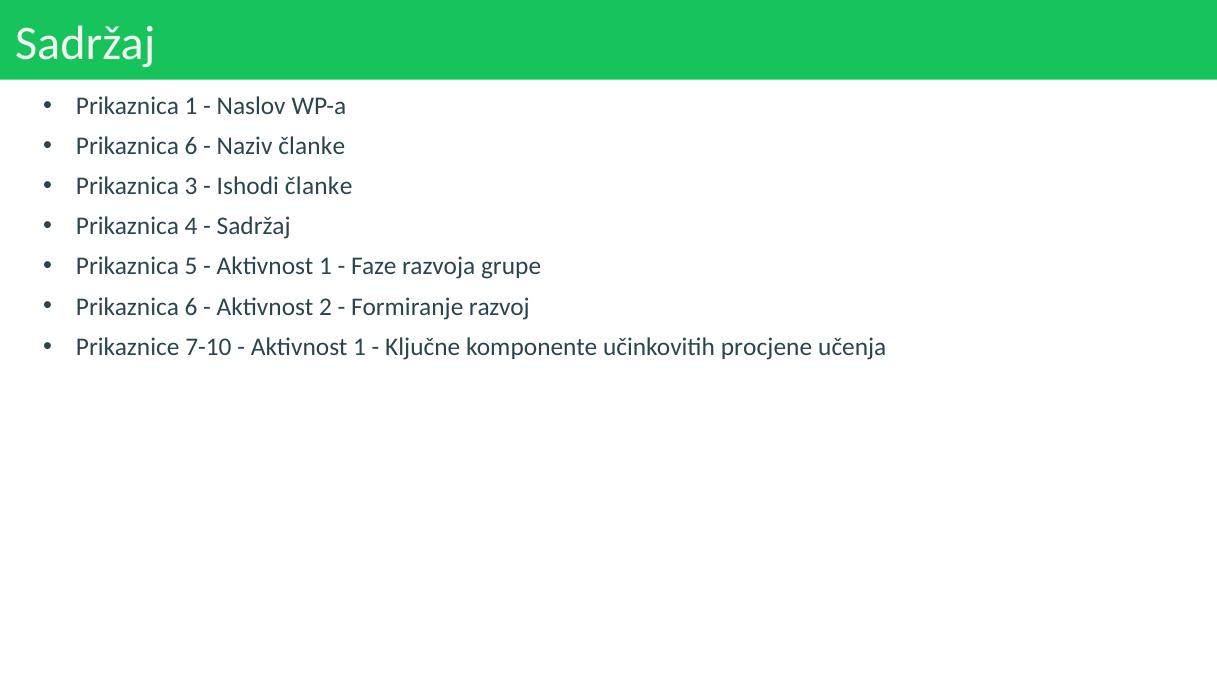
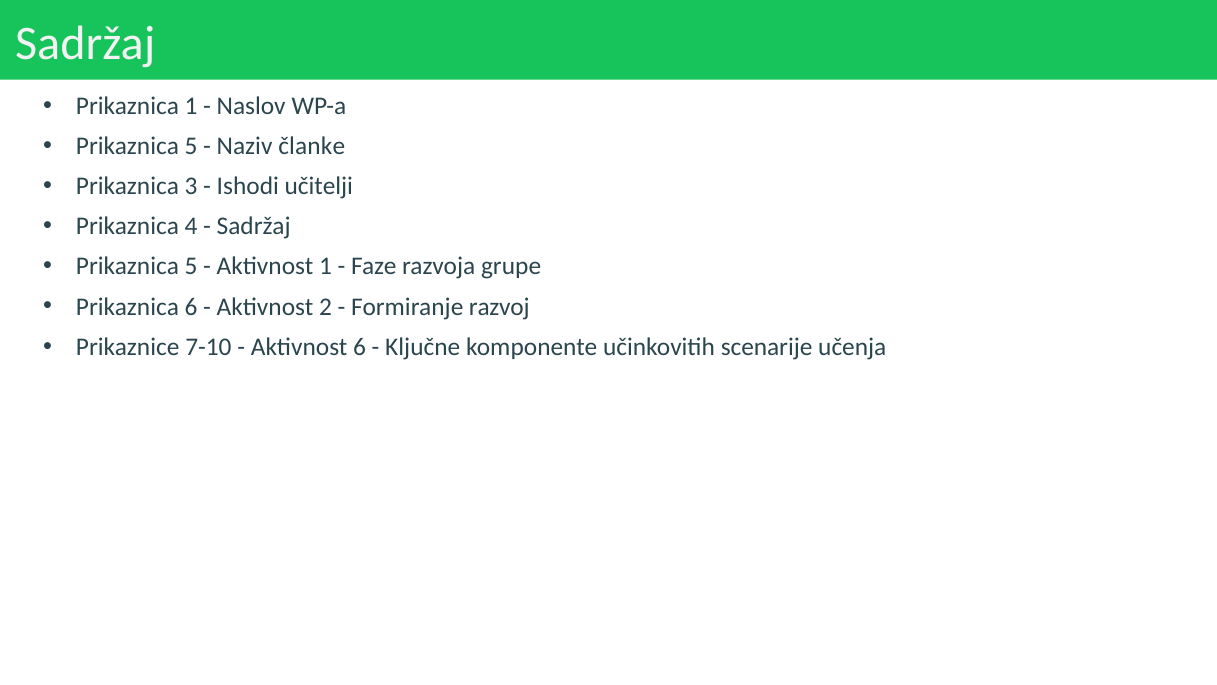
6 at (191, 146): 6 -> 5
Ishodi članke: članke -> učitelji
1 at (360, 347): 1 -> 6
procjene: procjene -> scenarije
